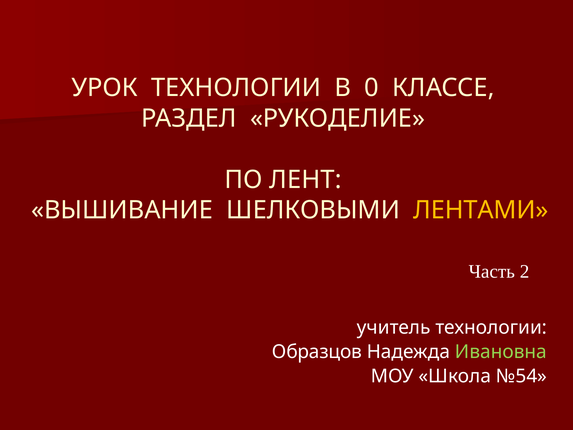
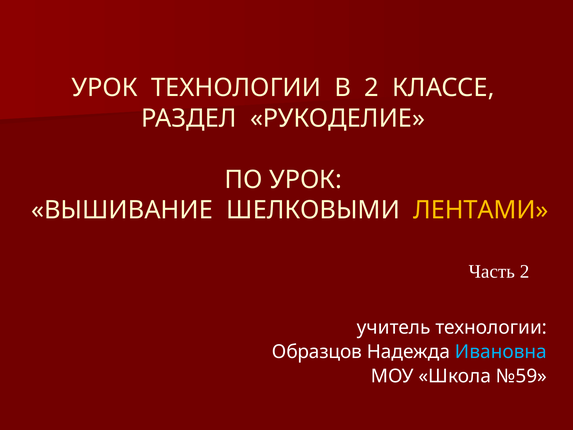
В 0: 0 -> 2
ПО ЛЕНТ: ЛЕНТ -> УРОК
Ивановна colour: light green -> light blue
№54: №54 -> №59
